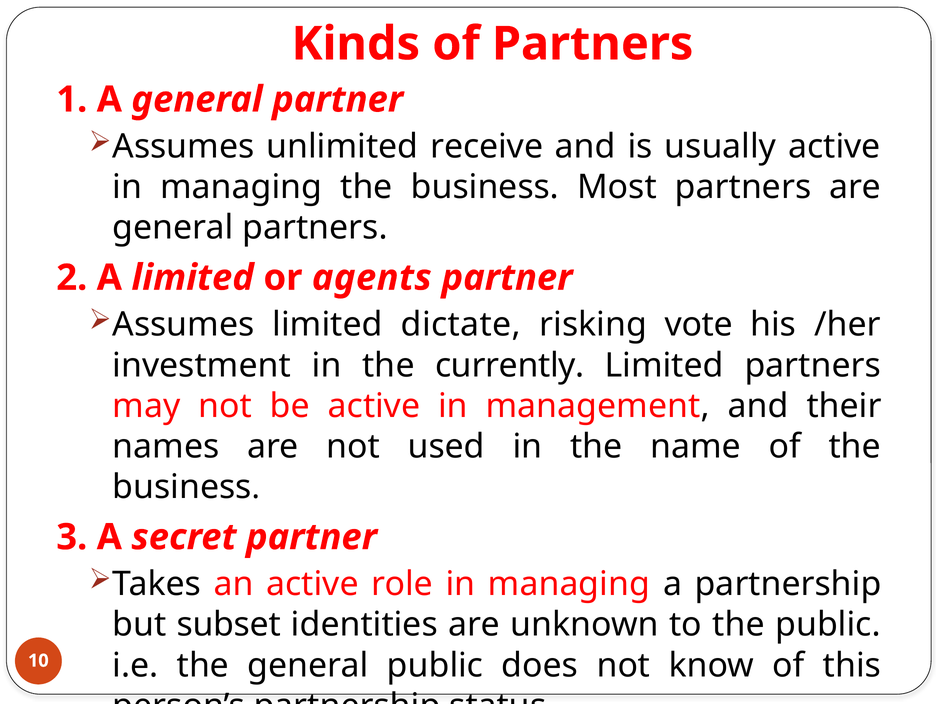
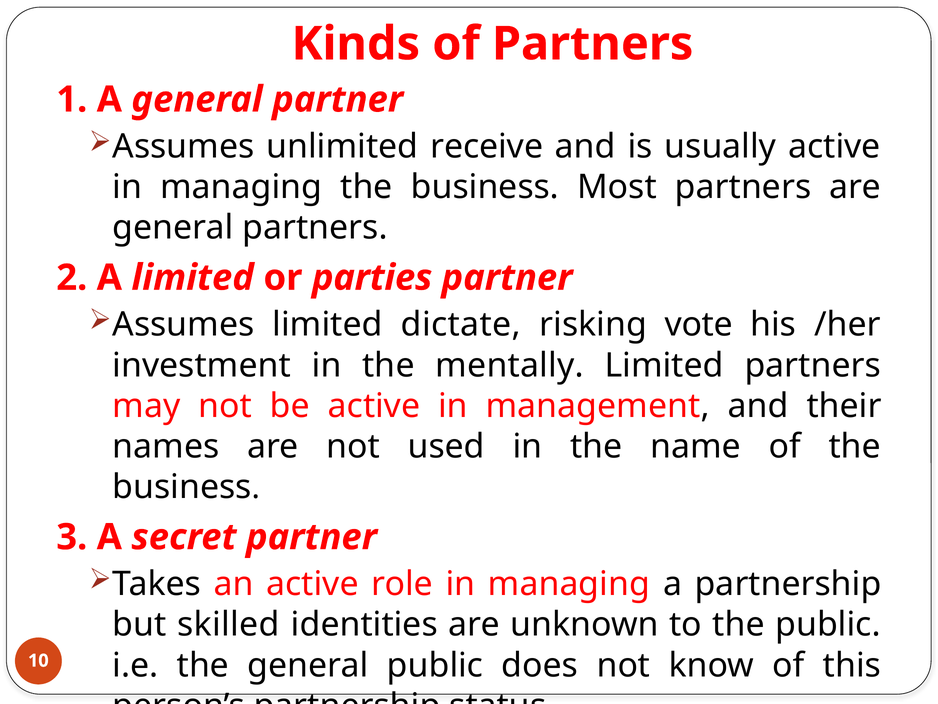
agents: agents -> parties
currently: currently -> mentally
subset: subset -> skilled
